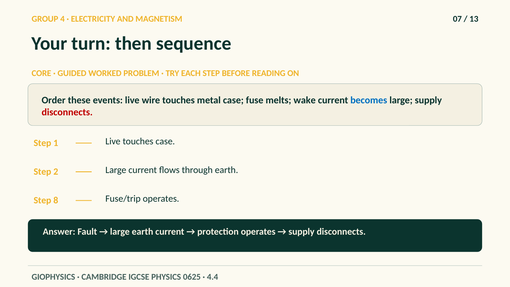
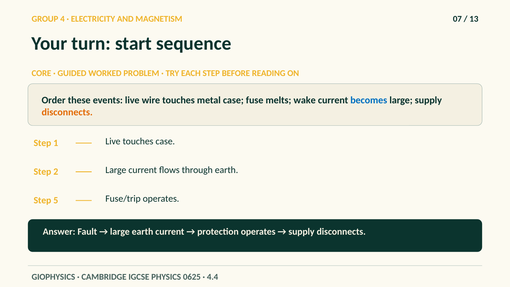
then: then -> start
disconnects at (67, 112) colour: red -> orange
8: 8 -> 5
